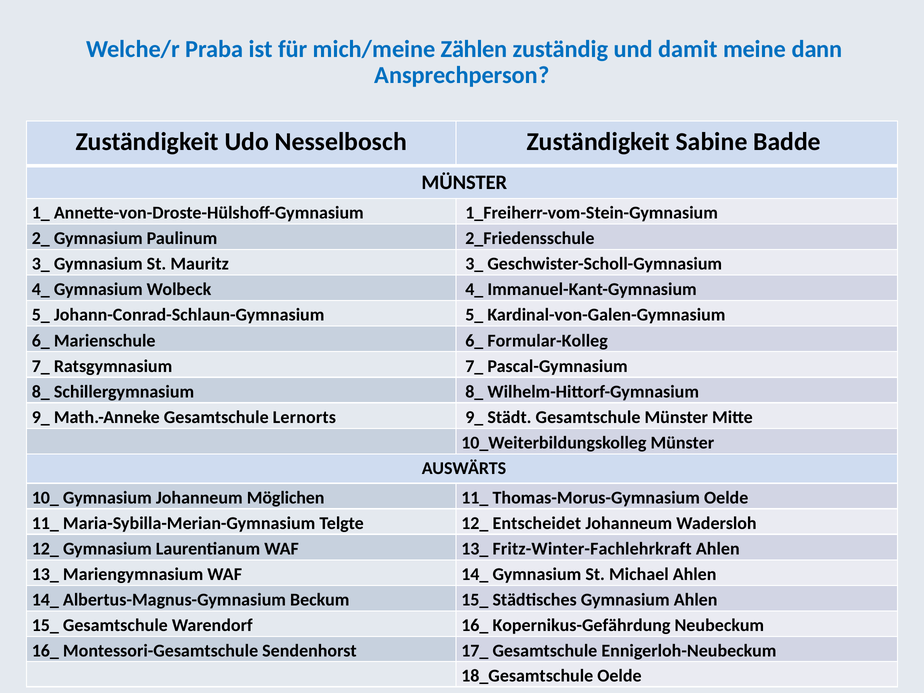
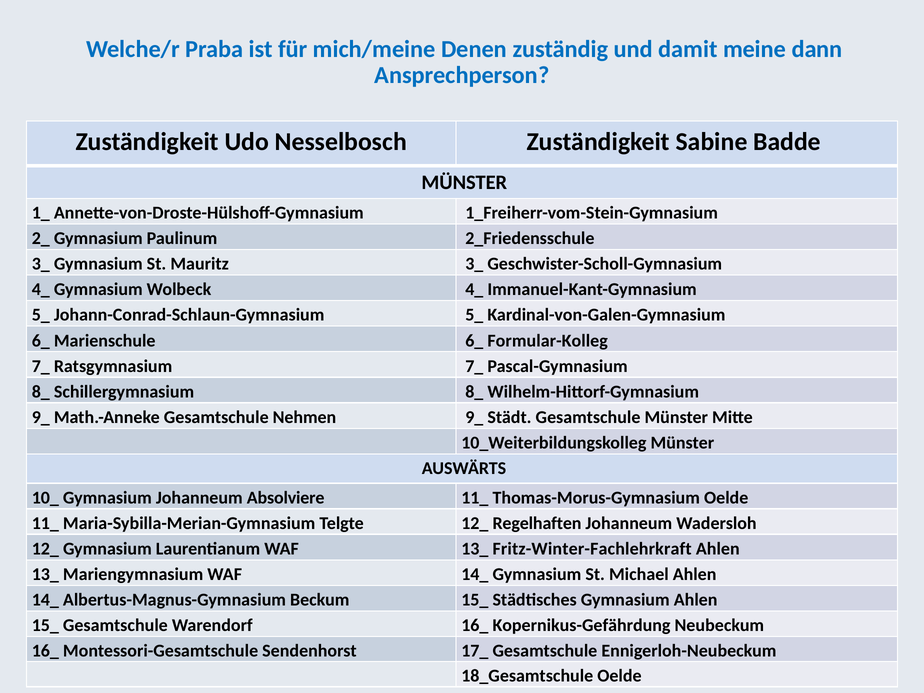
Zählen: Zählen -> Denen
Lernorts: Lernorts -> Nehmen
Möglichen: Möglichen -> Absolviere
Entscheidet: Entscheidet -> Regelhaften
